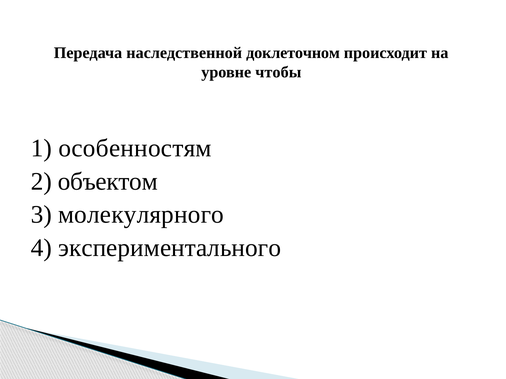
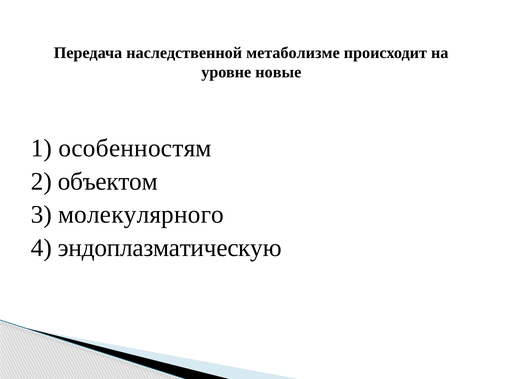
доклеточном: доклеточном -> метаболизме
чтобы: чтобы -> новые
экспериментального: экспериментального -> эндоплазматическую
